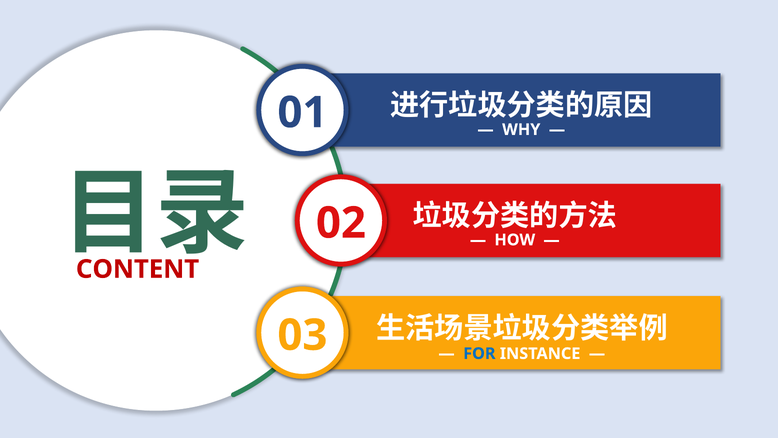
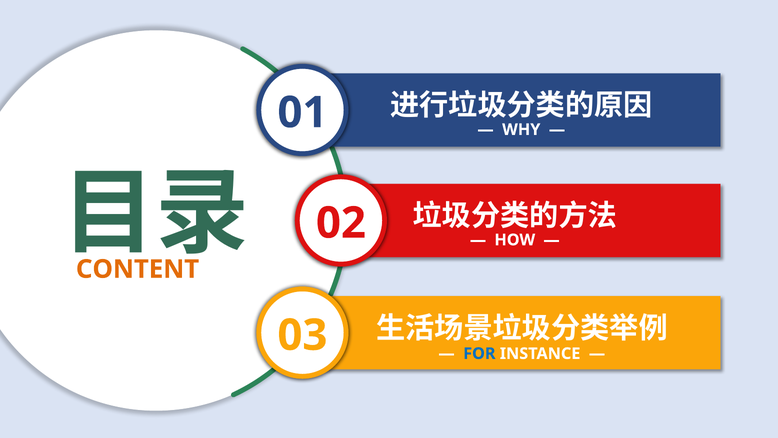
CONTENT colour: red -> orange
